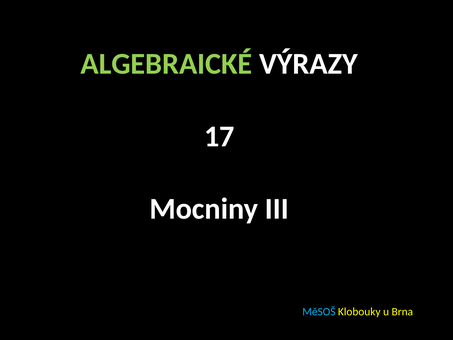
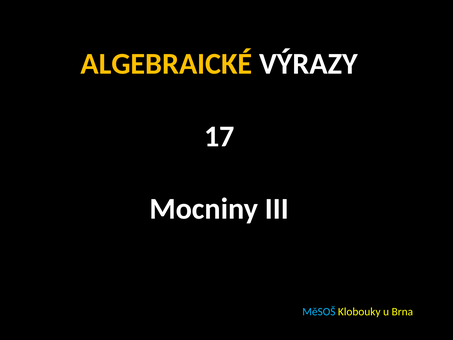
ALGEBRAICKÉ colour: light green -> yellow
